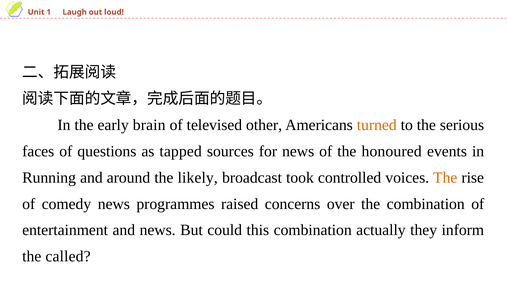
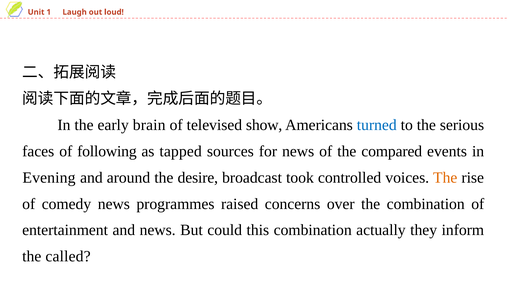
other: other -> show
turned colour: orange -> blue
questions: questions -> following
honoured: honoured -> compared
Running: Running -> Evening
likely: likely -> desire
